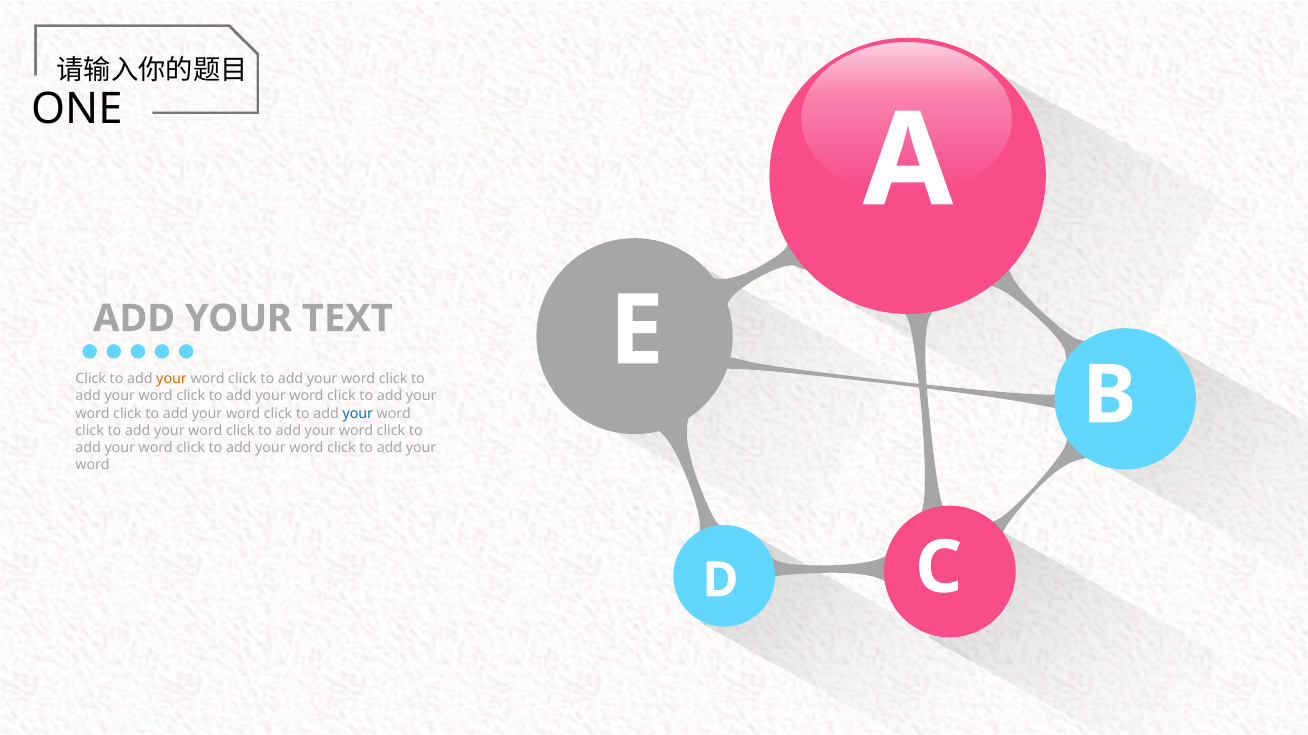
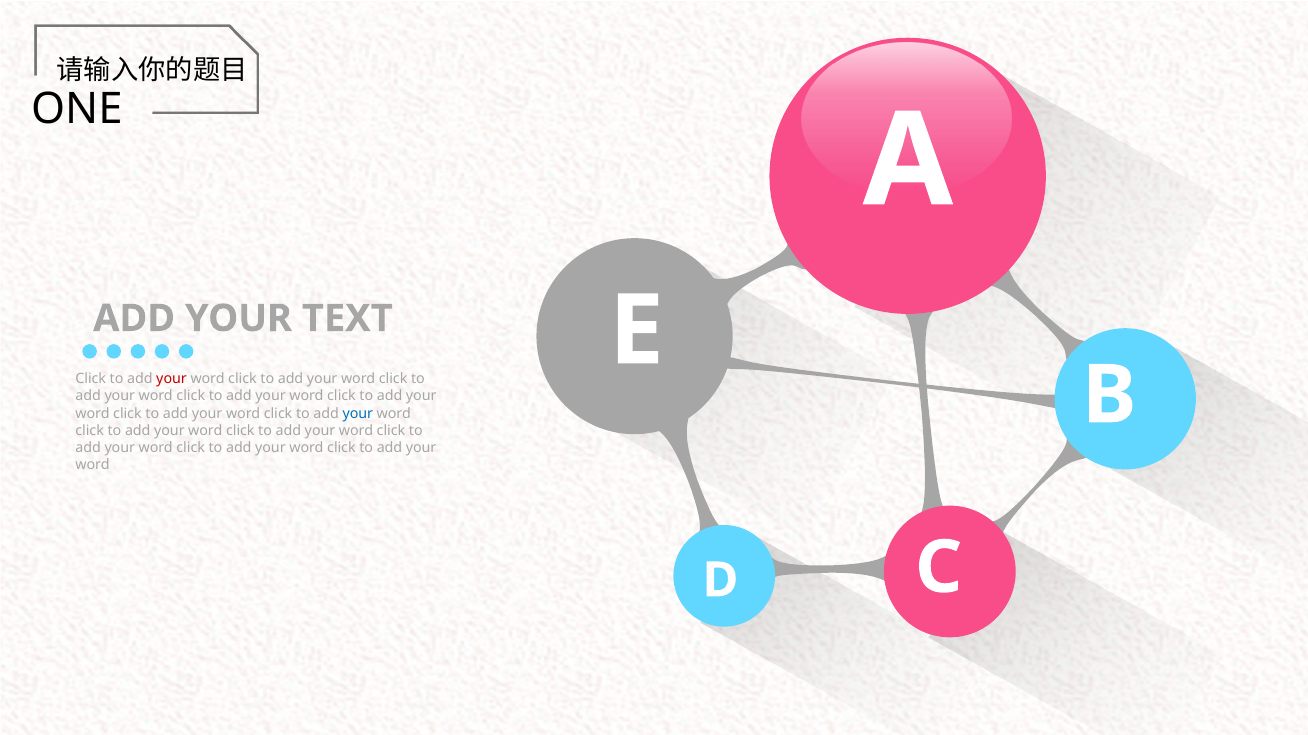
your at (172, 380) colour: orange -> red
